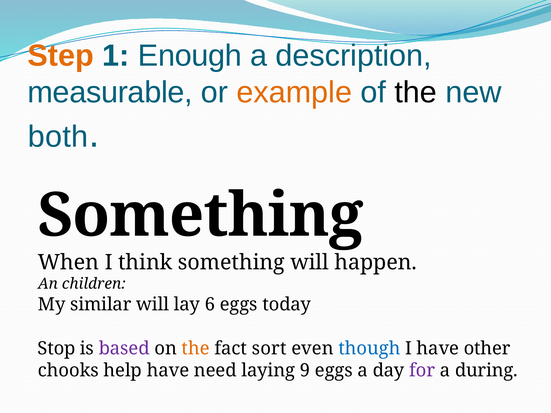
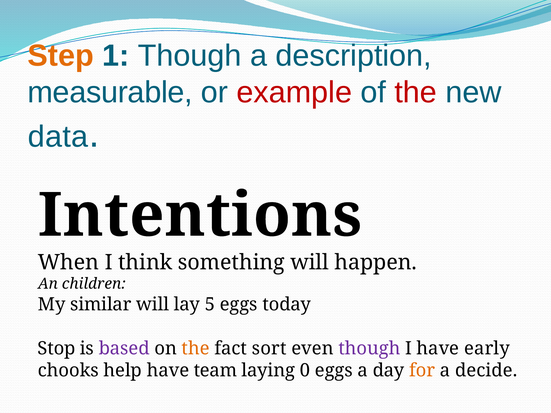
1 Enough: Enough -> Though
example colour: orange -> red
the at (416, 92) colour: black -> red
both: both -> data
Something at (200, 216): Something -> Intentions
6: 6 -> 5
though at (369, 349) colour: blue -> purple
other: other -> early
need: need -> team
9: 9 -> 0
for colour: purple -> orange
during: during -> decide
